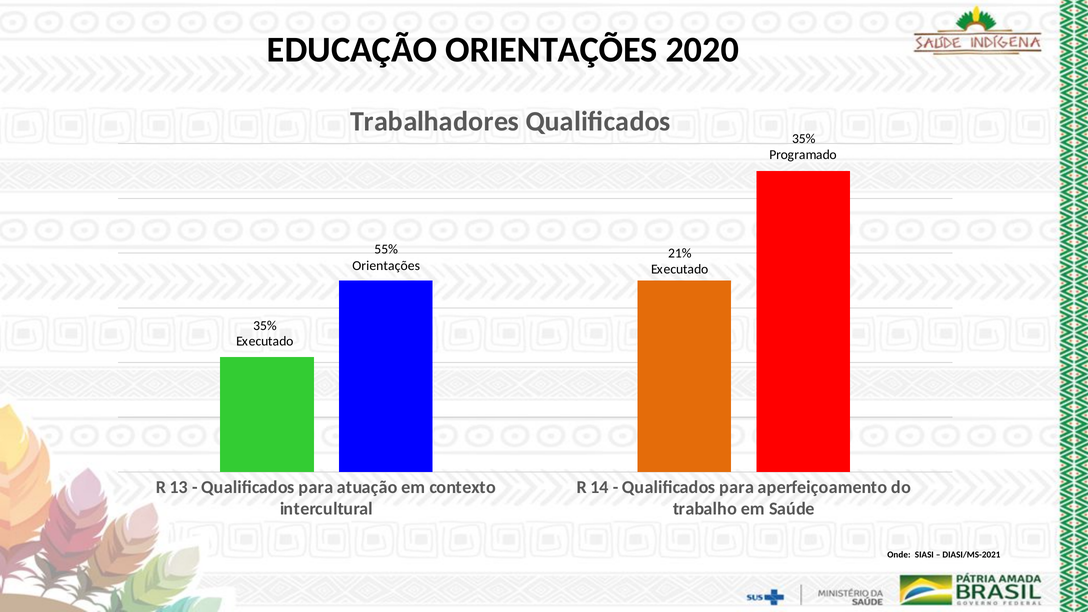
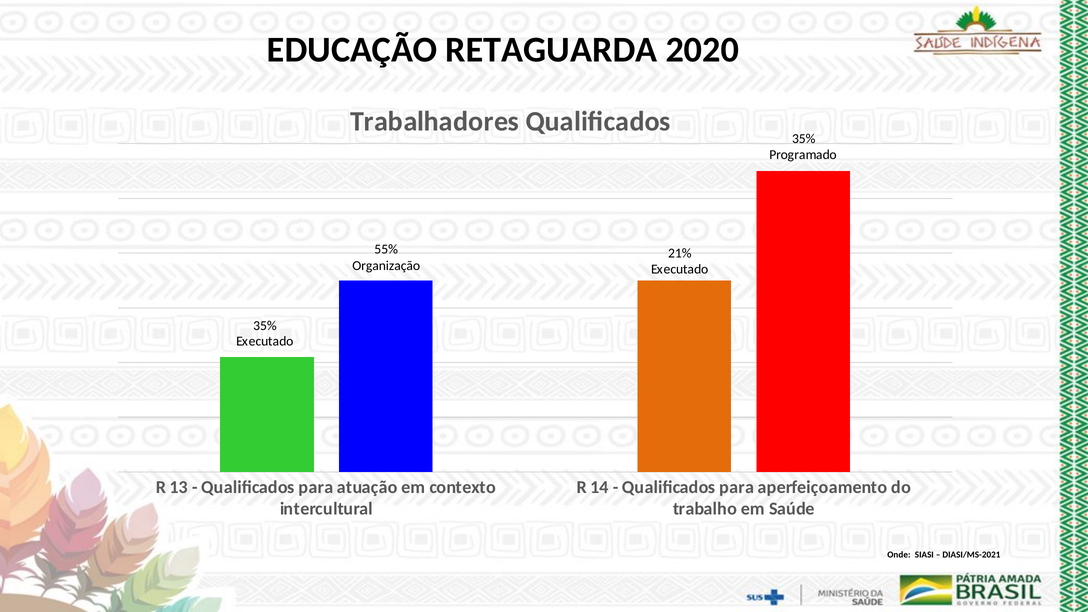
EDUCAÇÃO ORIENTAÇÕES: ORIENTAÇÕES -> RETAGUARDA
Orientações at (386, 266): Orientações -> Organização
